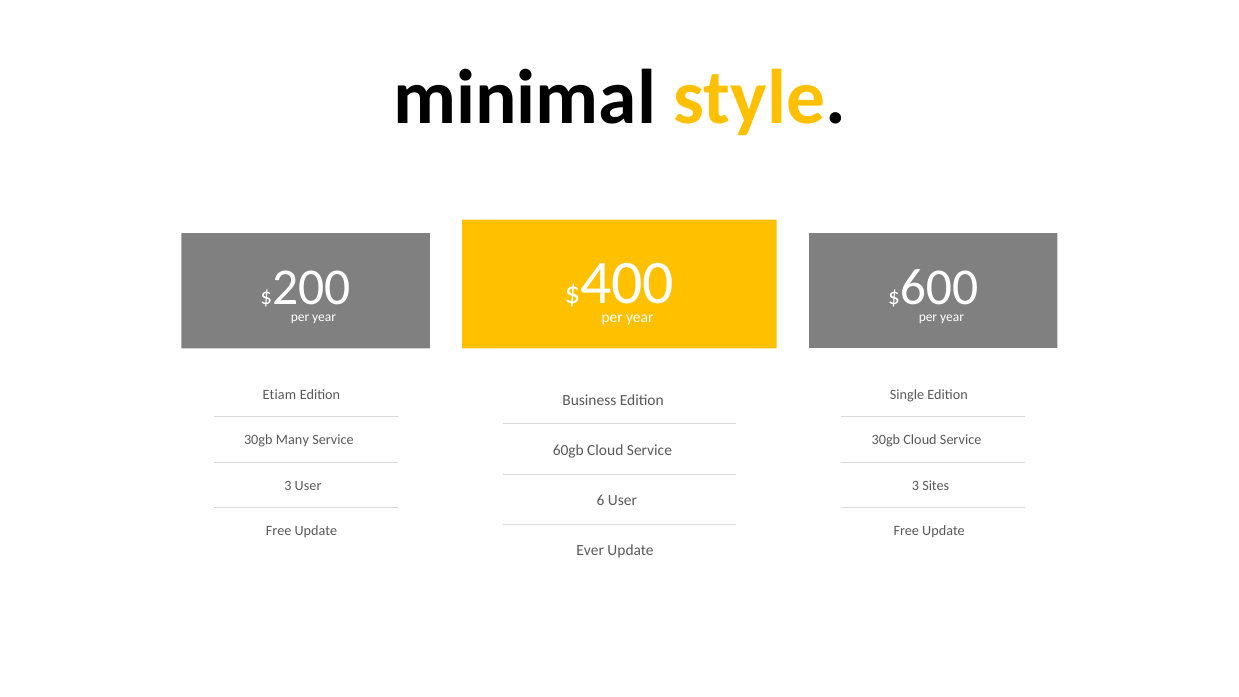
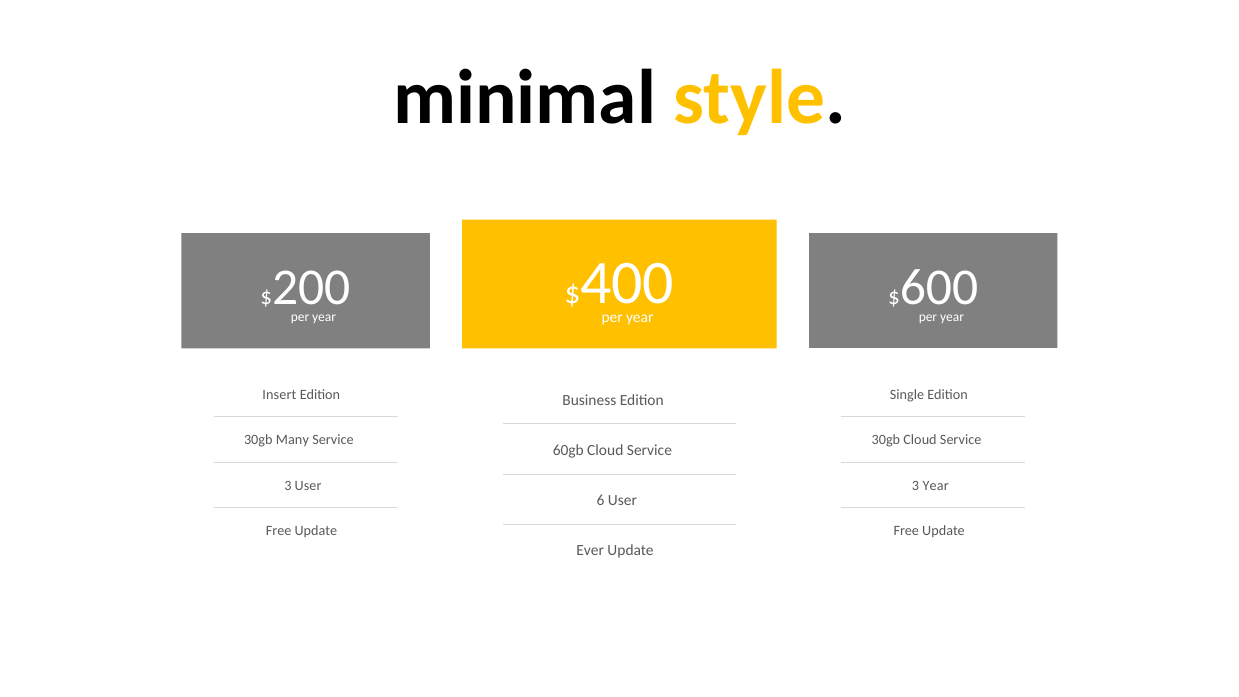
Etiam: Etiam -> Insert
3 Sites: Sites -> Year
